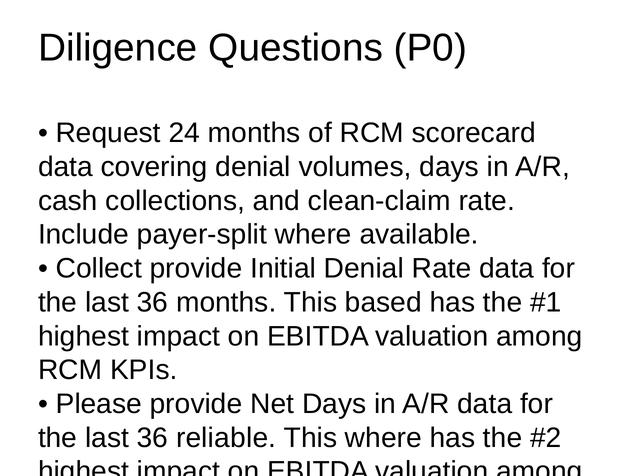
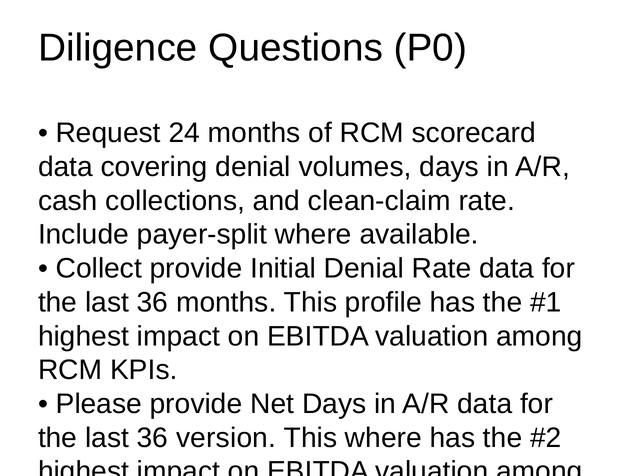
based: based -> profile
reliable: reliable -> version
